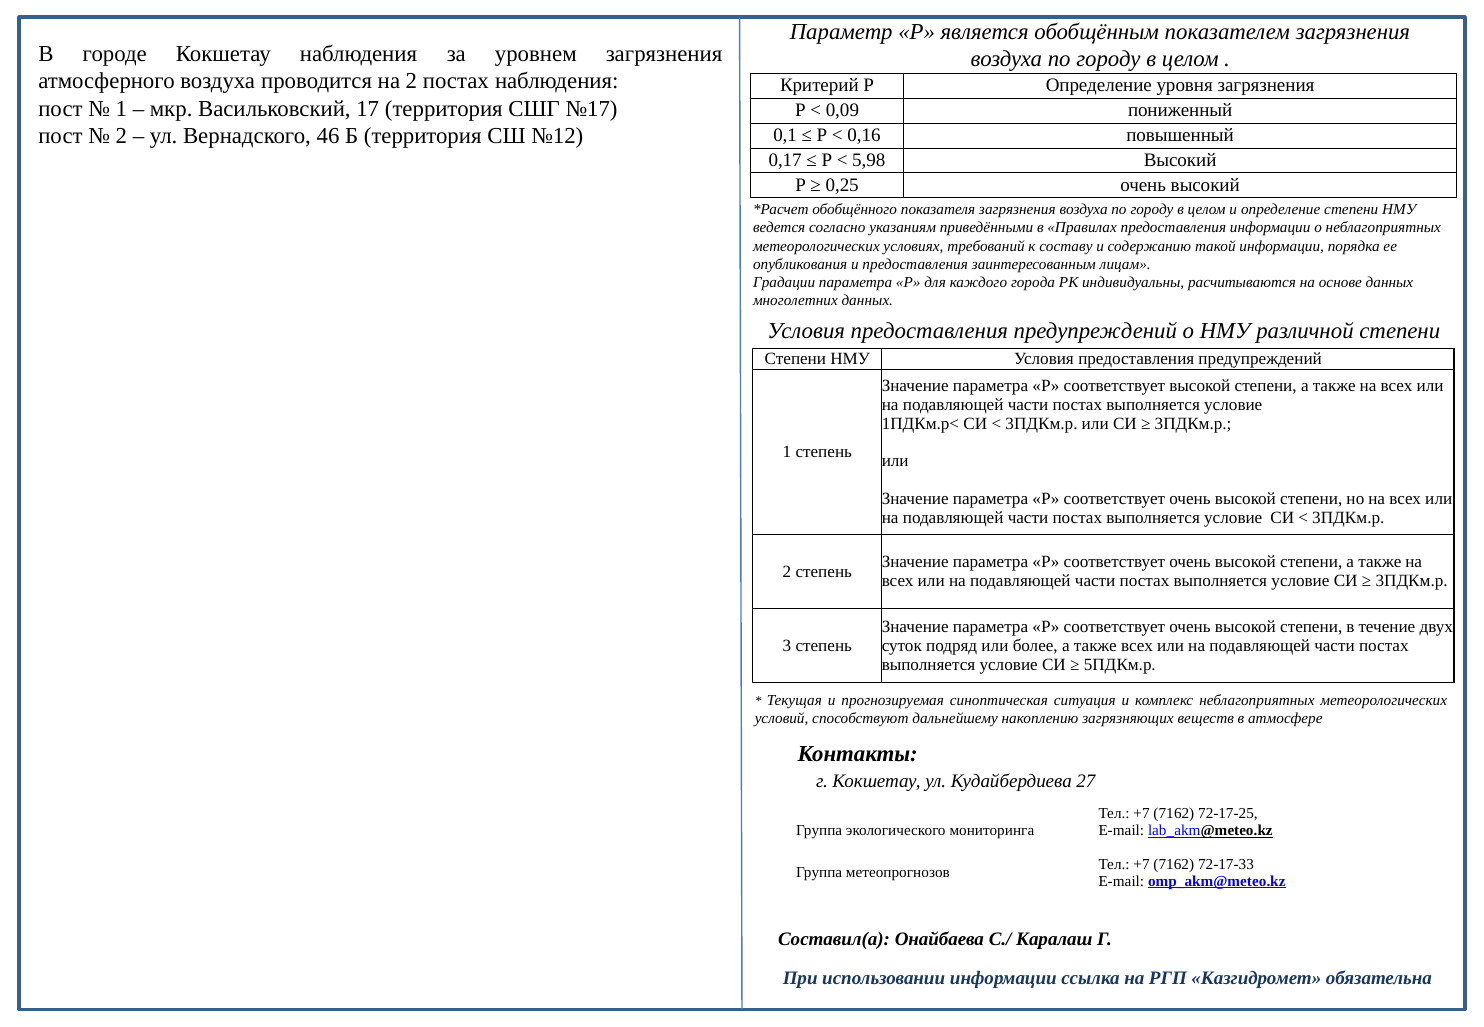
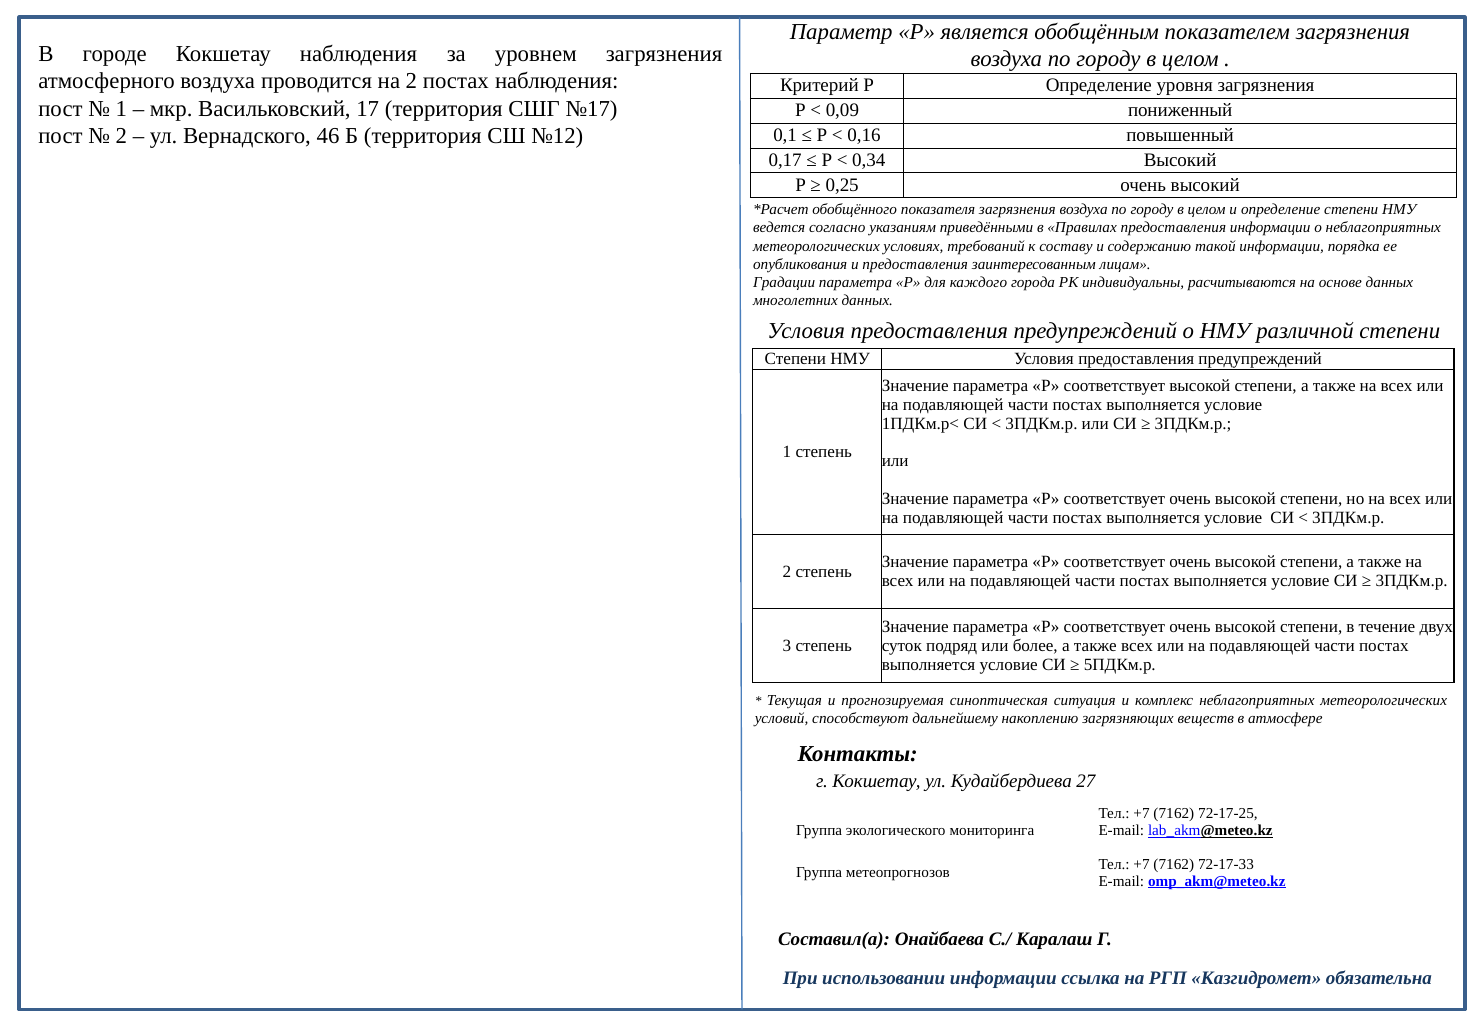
5,98: 5,98 -> 0,34
